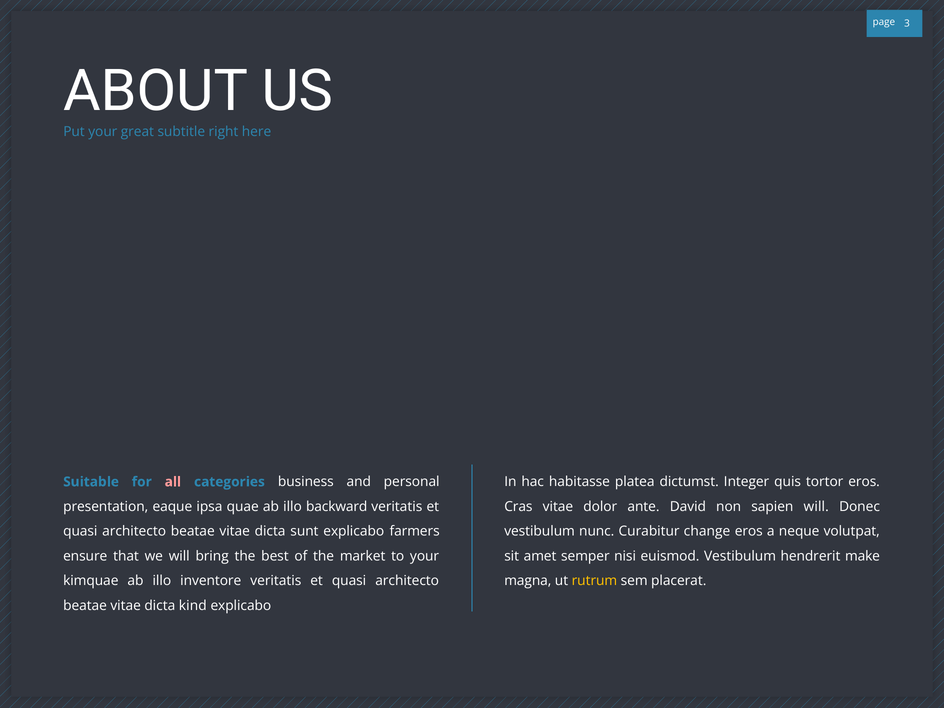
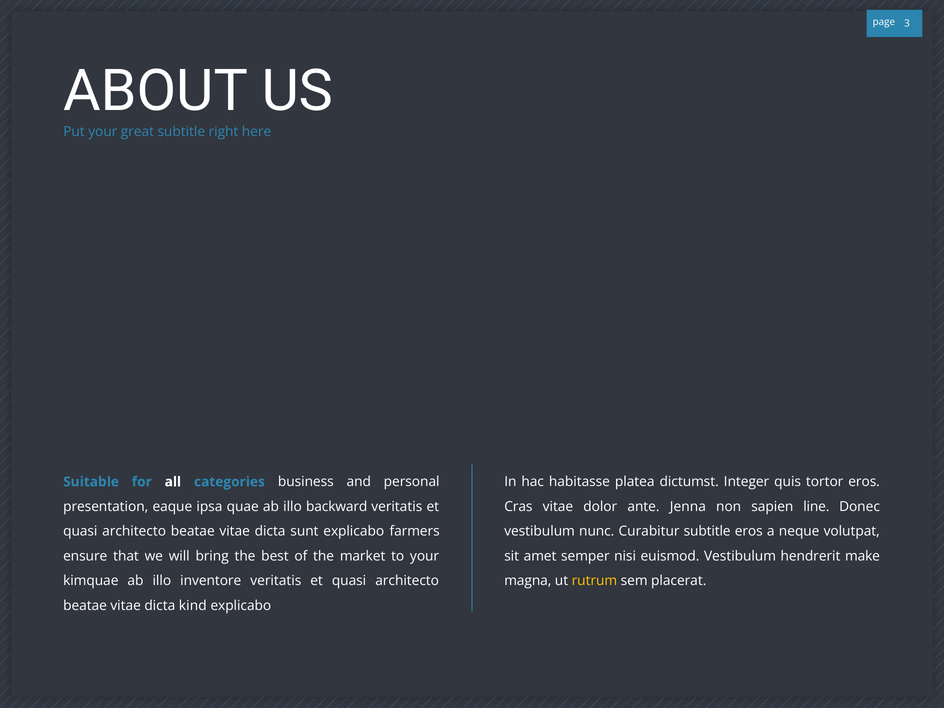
all colour: pink -> white
David: David -> Jenna
sapien will: will -> line
Curabitur change: change -> subtitle
